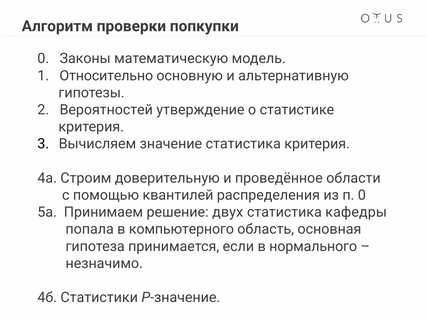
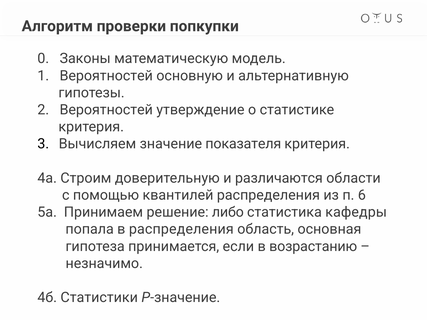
1 Относительно: Относительно -> Вероятностей
значение статистика: статистика -> показателя
проведённое: проведённое -> различаются
п 0: 0 -> 6
двух: двух -> либо
в компьютерного: компьютерного -> распределения
нормального: нормального -> возрастанию
